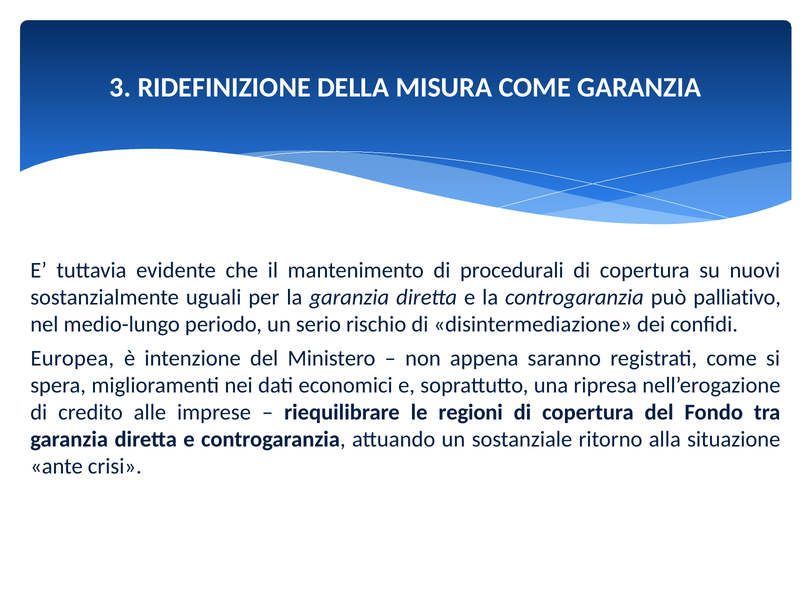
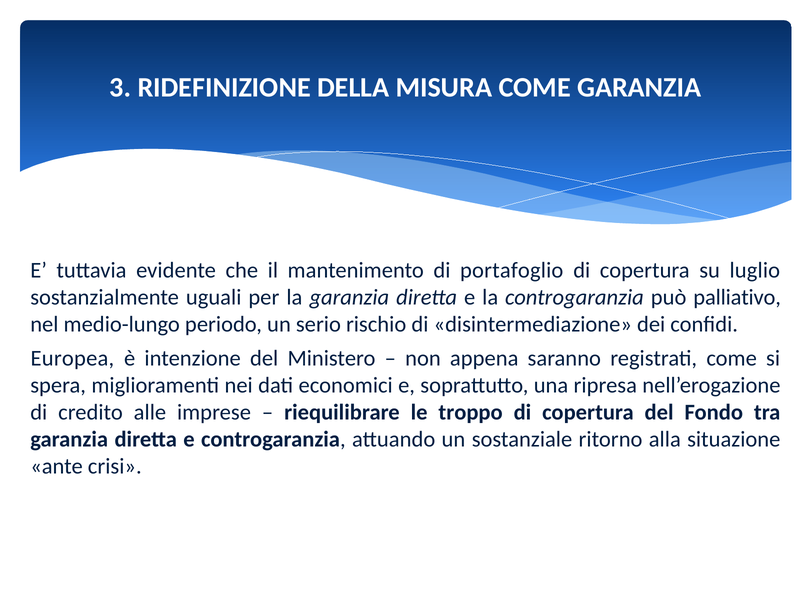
procedurali: procedurali -> portafoglio
nuovi: nuovi -> luglio
regioni: regioni -> troppo
